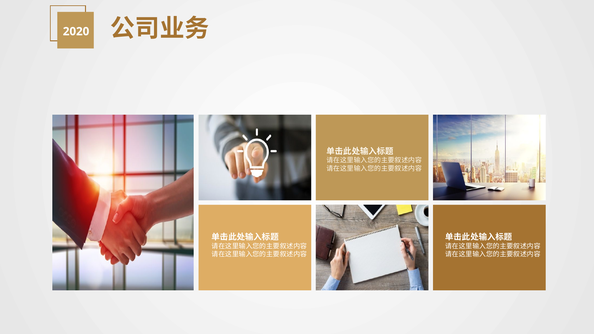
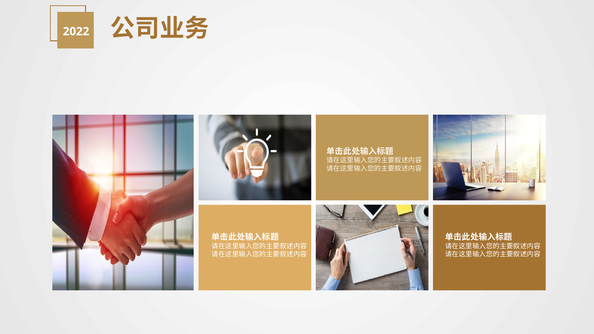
2020: 2020 -> 2022
